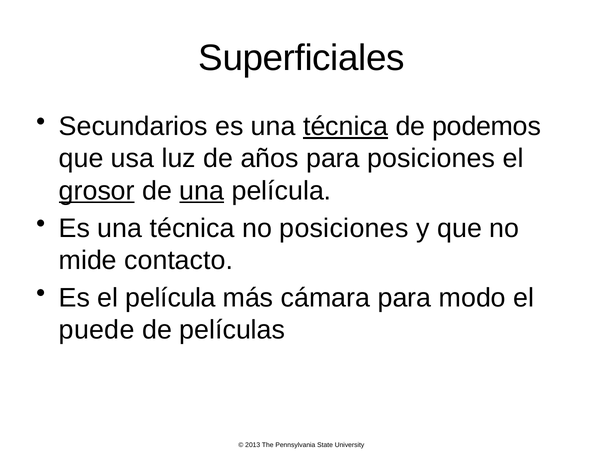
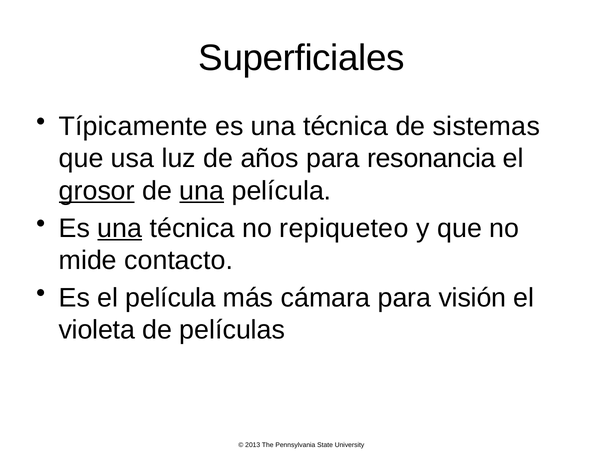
Secundarios: Secundarios -> Típicamente
técnica at (346, 126) underline: present -> none
podemos: podemos -> sistemas
para posiciones: posiciones -> resonancia
una at (120, 228) underline: none -> present
no posiciones: posiciones -> repiqueteo
modo: modo -> visión
puede: puede -> violeta
